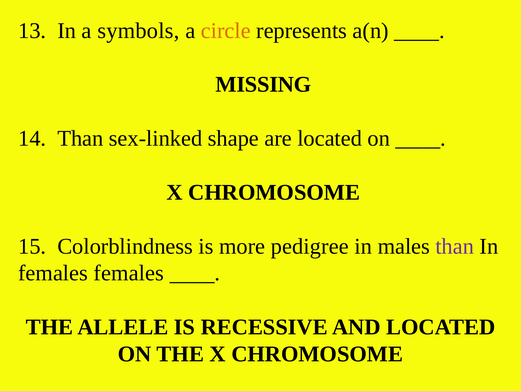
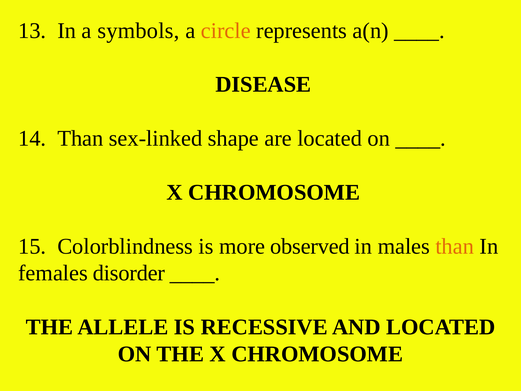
MISSING: MISSING -> DISEASE
pedigree: pedigree -> observed
than at (455, 246) colour: purple -> orange
females females: females -> disorder
